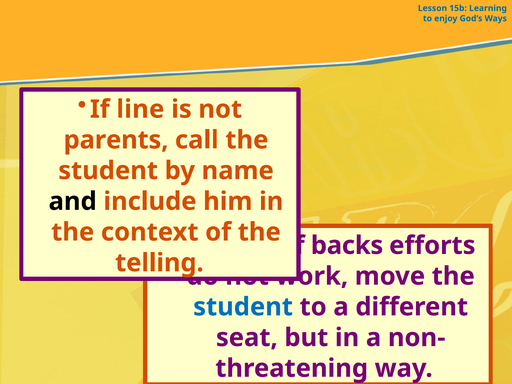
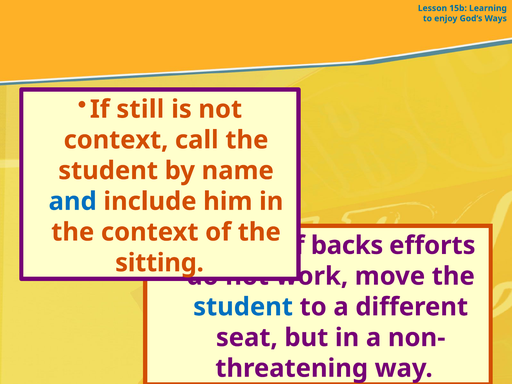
line: line -> still
parents at (116, 140): parents -> context
and colour: black -> blue
telling: telling -> sitting
